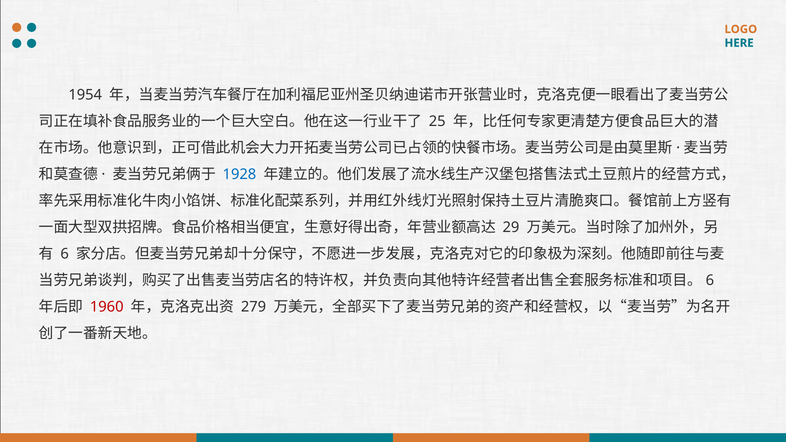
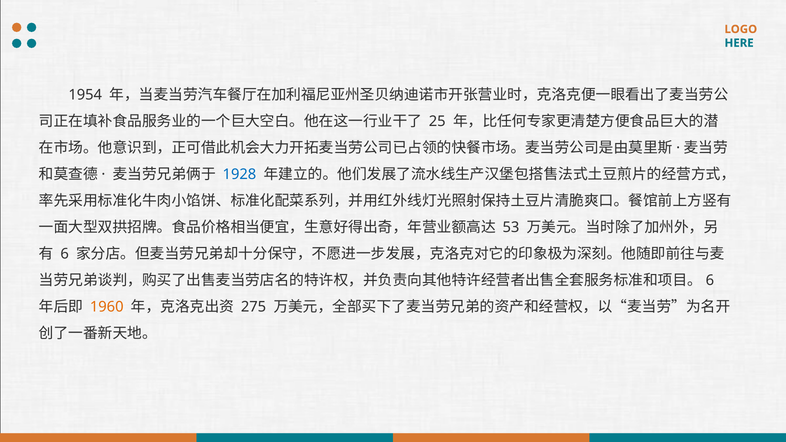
29: 29 -> 53
1960 colour: red -> orange
279: 279 -> 275
